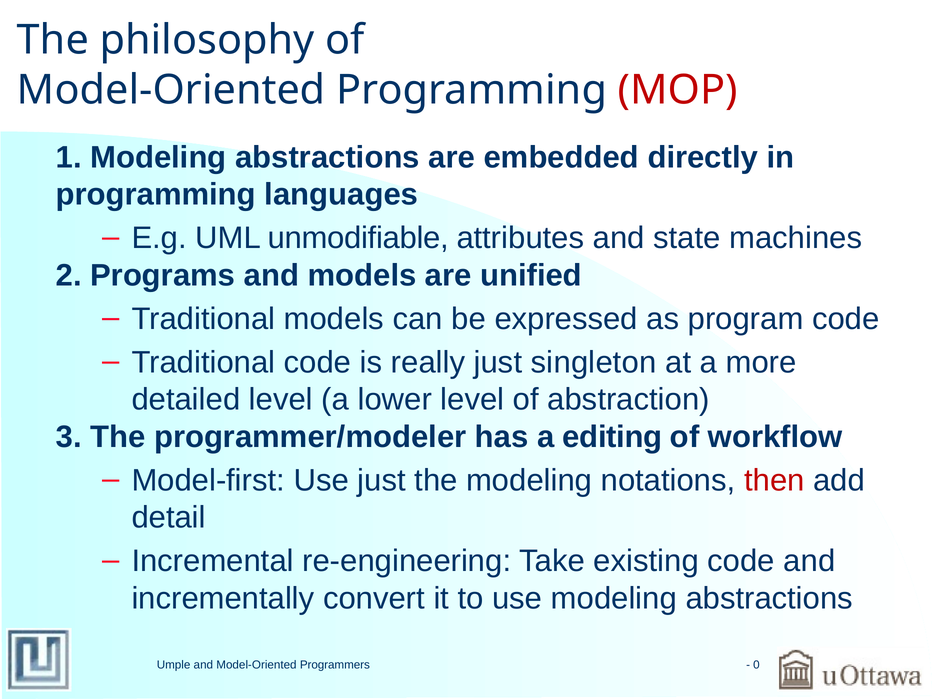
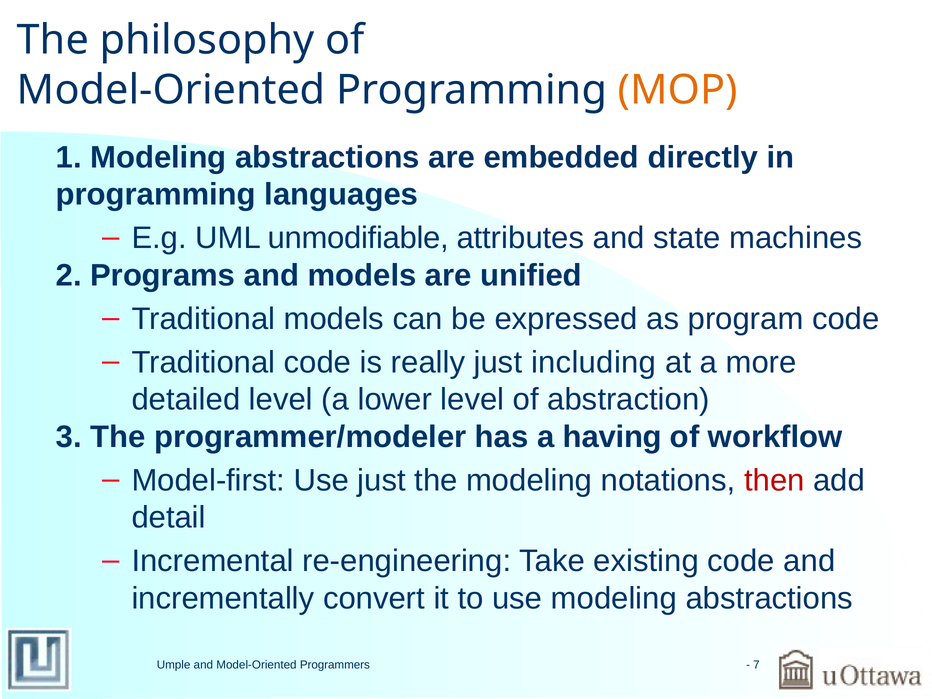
MOP colour: red -> orange
singleton: singleton -> including
editing: editing -> having
0: 0 -> 7
